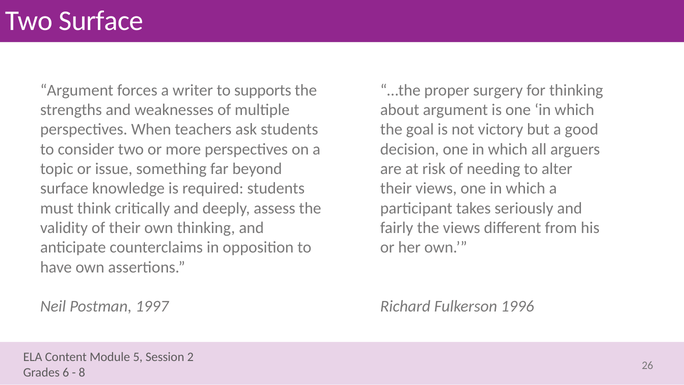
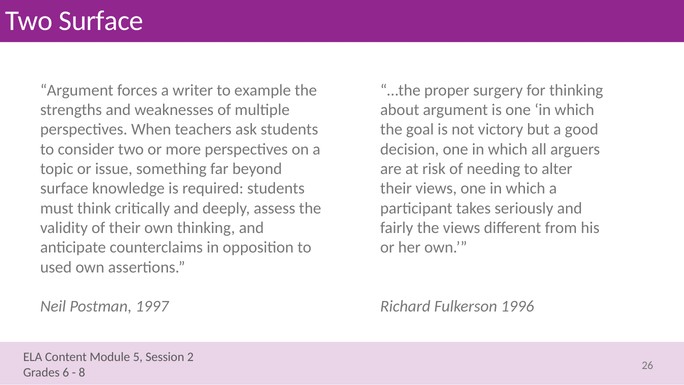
supports: supports -> example
have: have -> used
